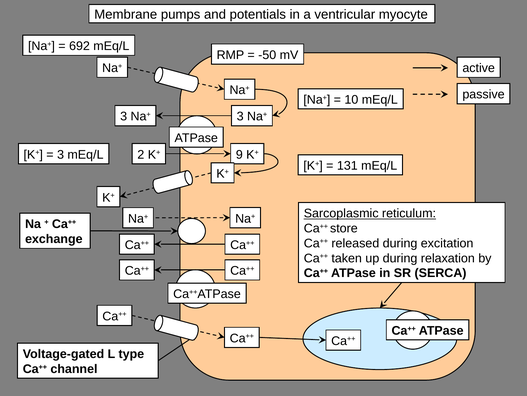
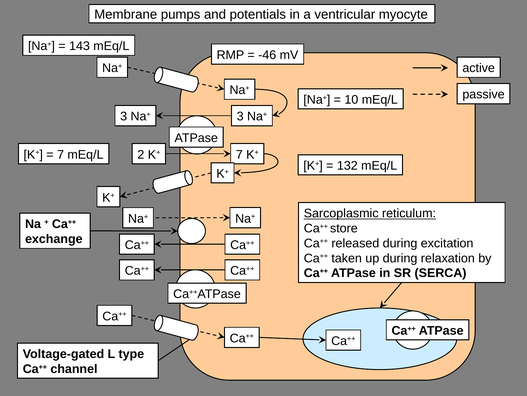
692: 692 -> 143
-50: -50 -> -46
3 at (61, 154): 3 -> 7
K+ 9: 9 -> 7
131: 131 -> 132
